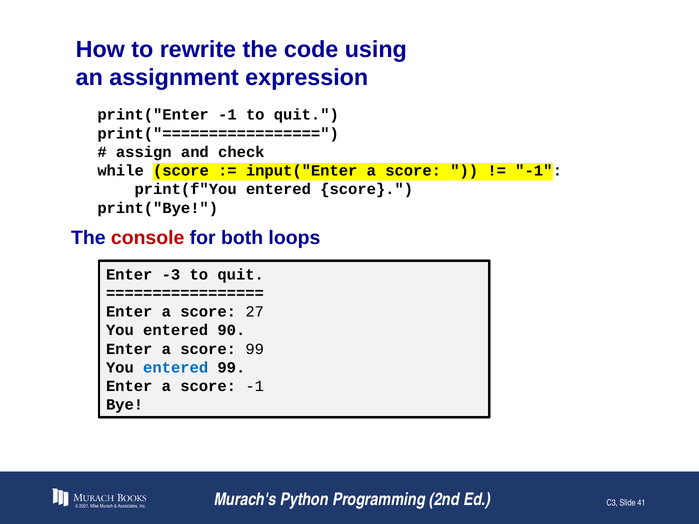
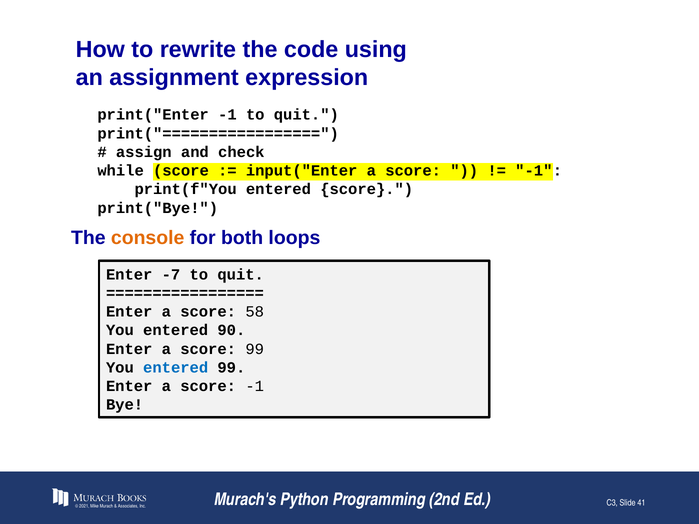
console colour: red -> orange
-3: -3 -> -7
27: 27 -> 58
